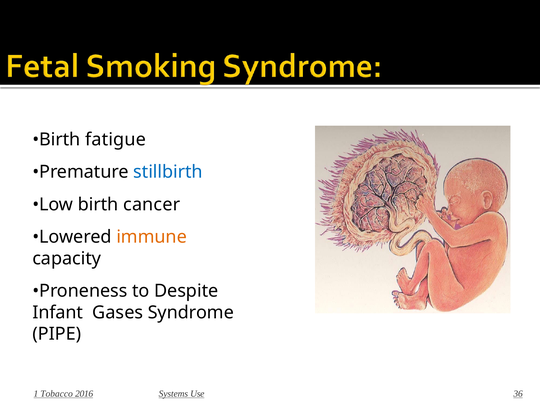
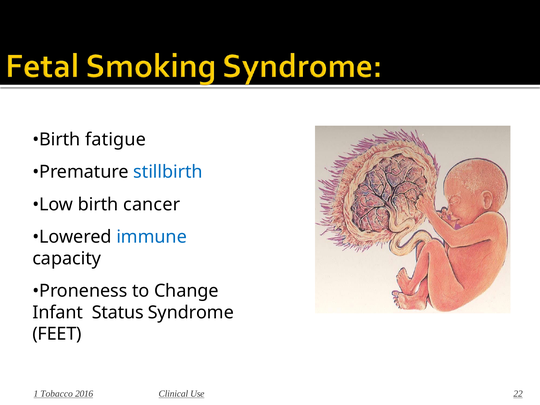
immune colour: orange -> blue
Despite: Despite -> Change
Gases: Gases -> Status
PIPE: PIPE -> FEET
Systems: Systems -> Clinical
36: 36 -> 22
